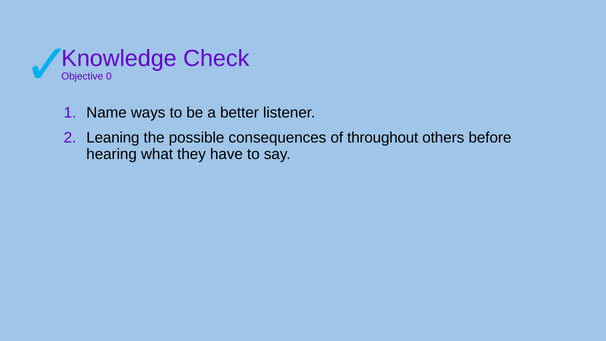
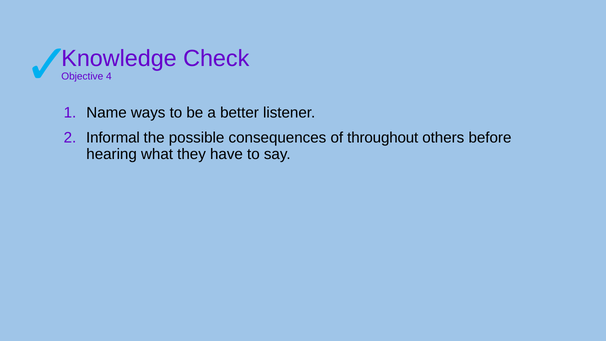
0: 0 -> 4
Leaning: Leaning -> Informal
